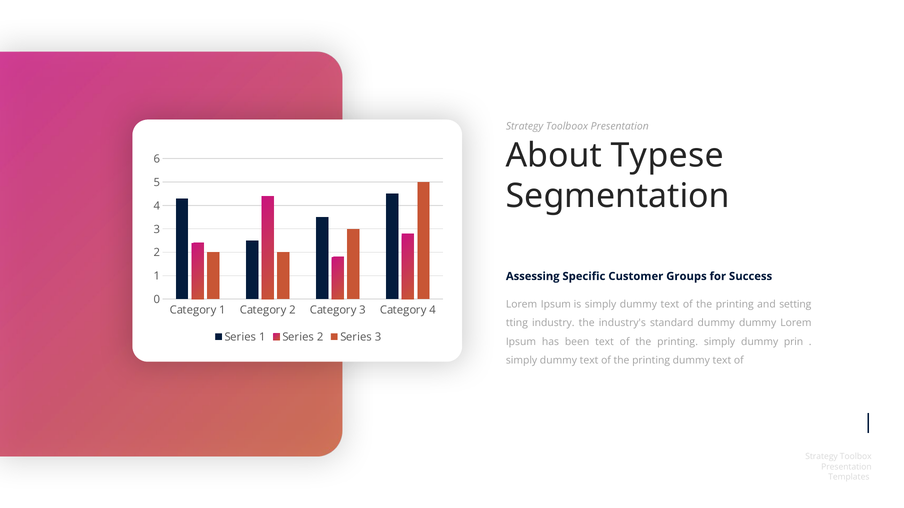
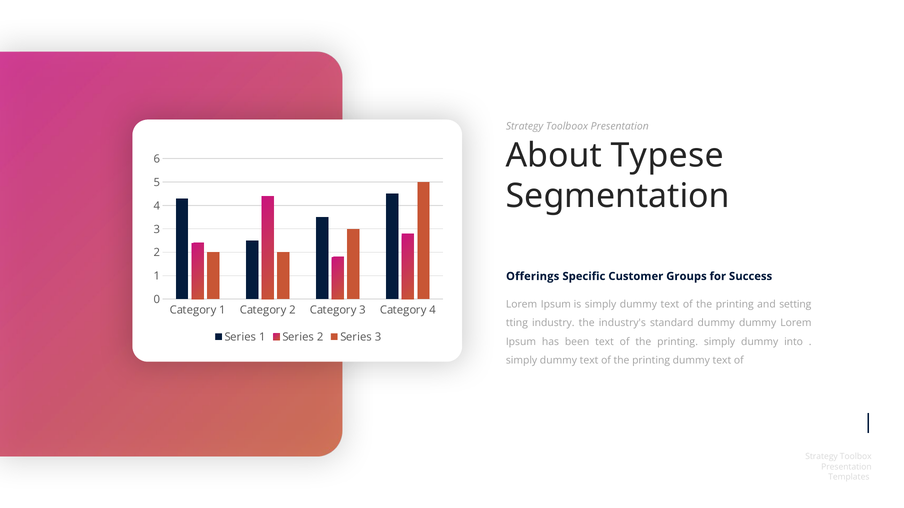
Assessing: Assessing -> Offerings
prin: prin -> into
